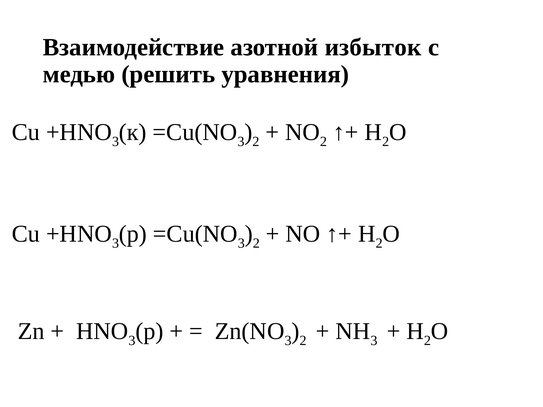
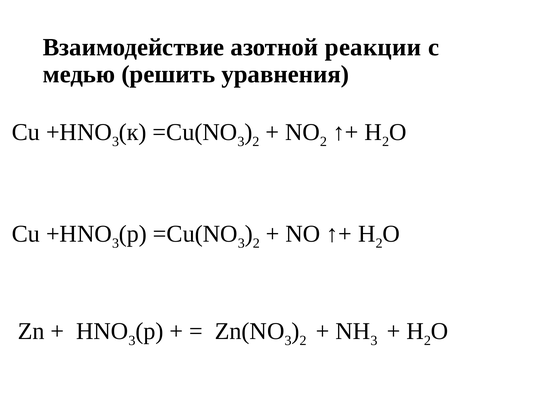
избыток: избыток -> реакции
